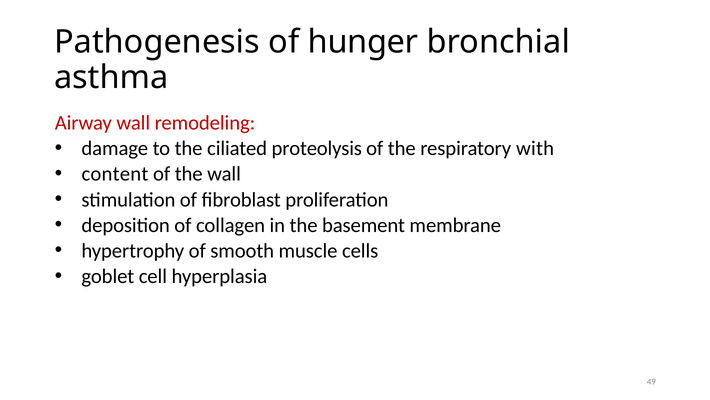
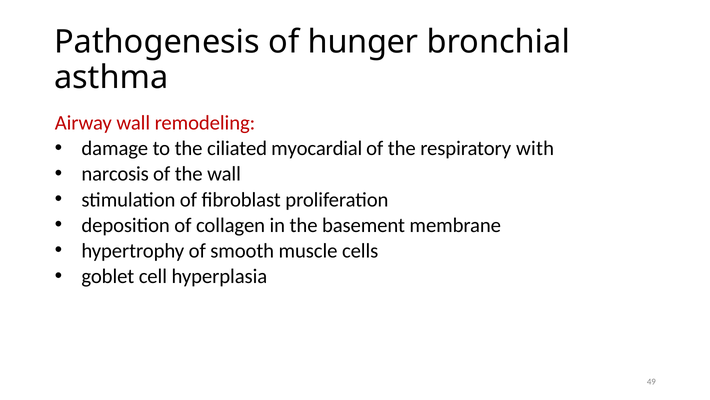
proteolysis: proteolysis -> myocardial
content: content -> narcosis
